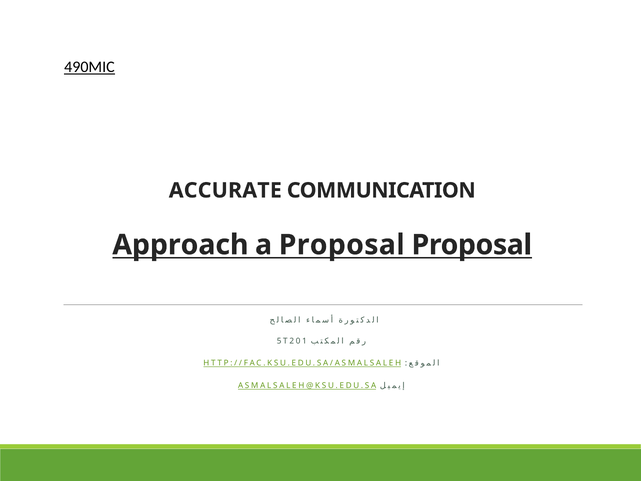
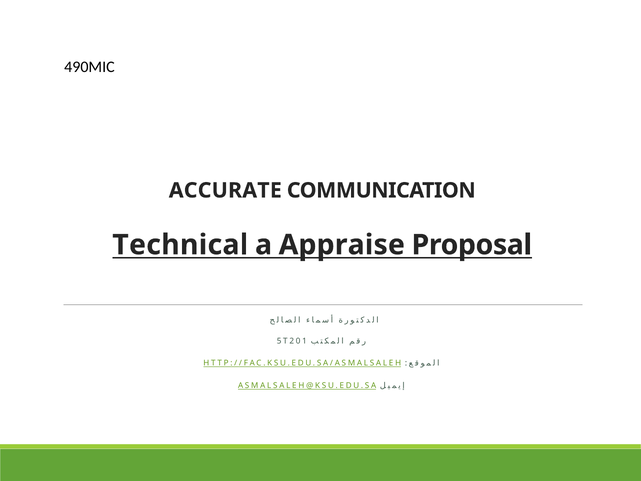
490MIC underline: present -> none
Approach: Approach -> Technical
a Proposal: Proposal -> Appraise
